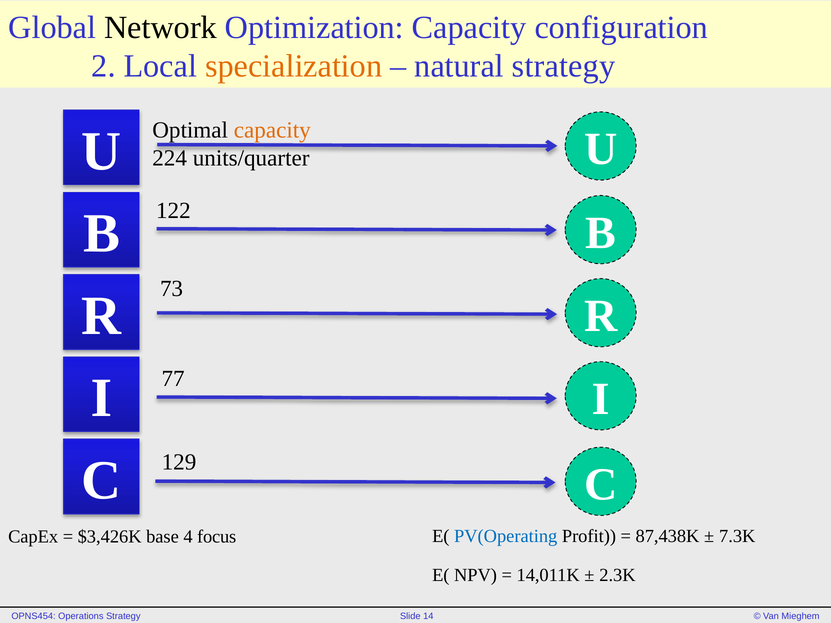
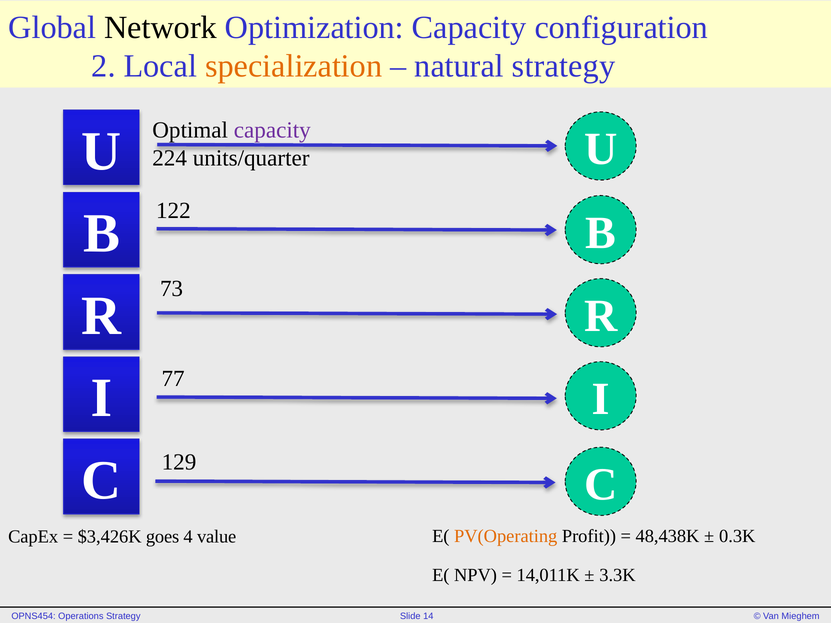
capacity at (272, 130) colour: orange -> purple
base: base -> goes
focus: focus -> value
PV(Operating colour: blue -> orange
87,438K: 87,438K -> 48,438K
7.3K: 7.3K -> 0.3K
2.3K: 2.3K -> 3.3K
